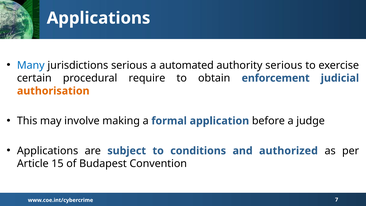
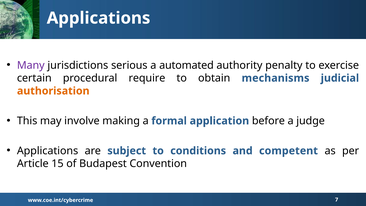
Many colour: blue -> purple
authority serious: serious -> penalty
enforcement: enforcement -> mechanisms
authorized: authorized -> competent
